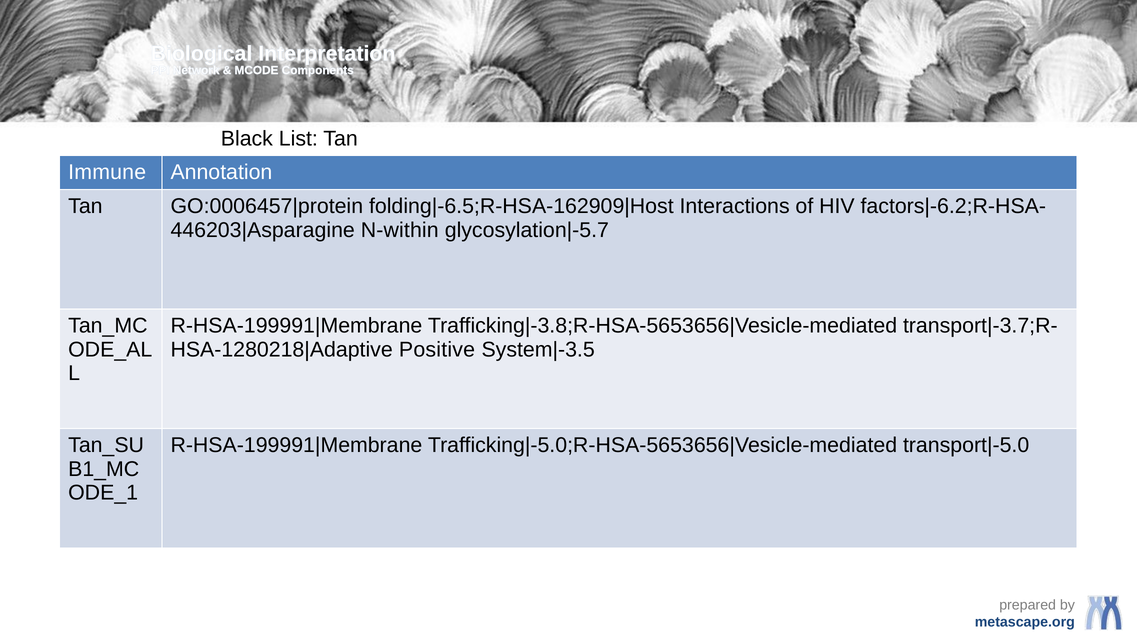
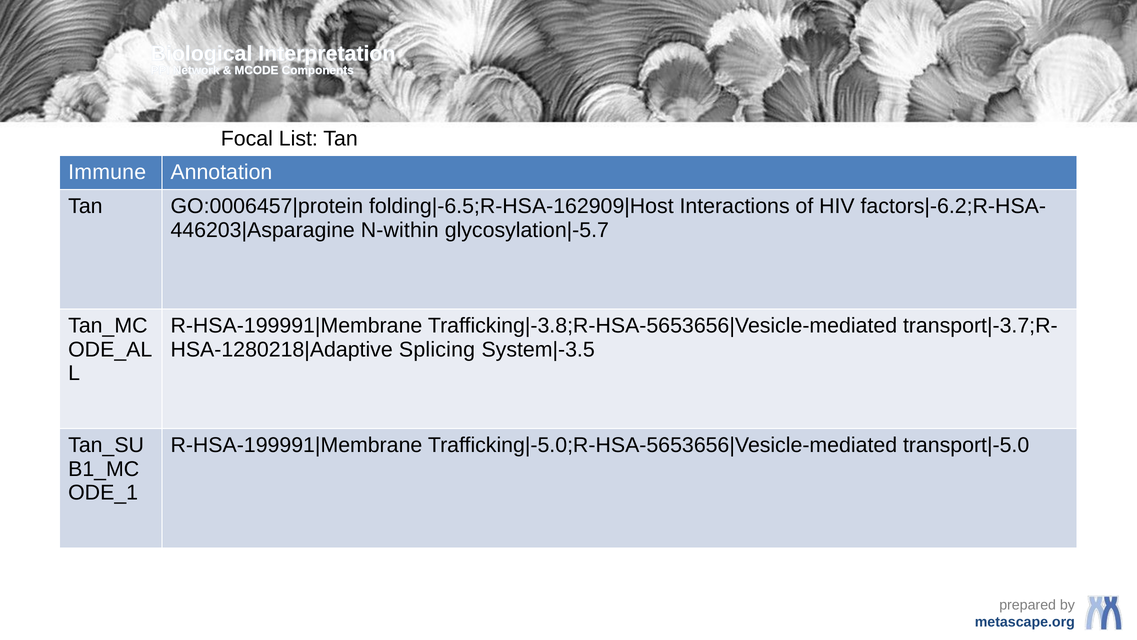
Black: Black -> Focal
Positive: Positive -> Splicing
